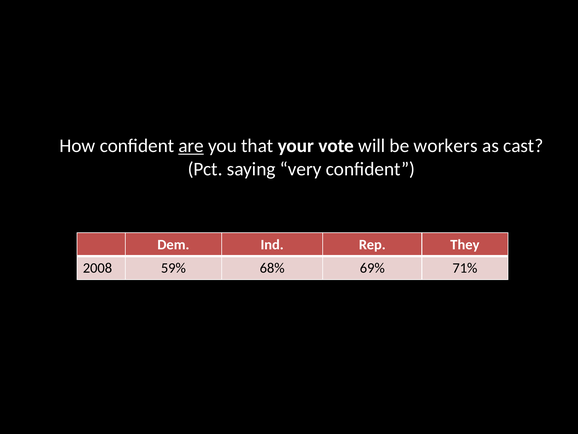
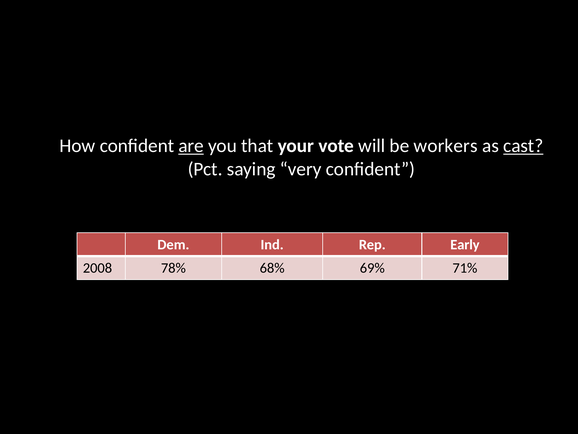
cast underline: none -> present
They: They -> Early
59%: 59% -> 78%
